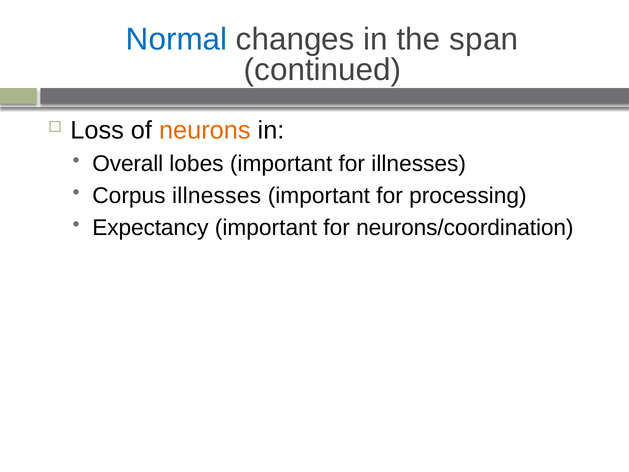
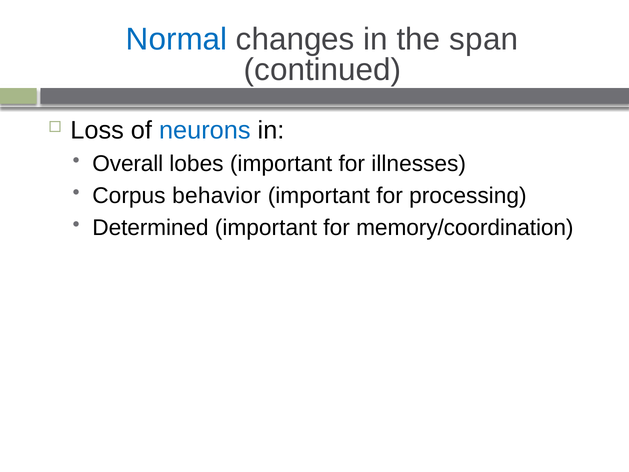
neurons colour: orange -> blue
Corpus illnesses: illnesses -> behavior
Expectancy: Expectancy -> Determined
neurons/coordination: neurons/coordination -> memory/coordination
